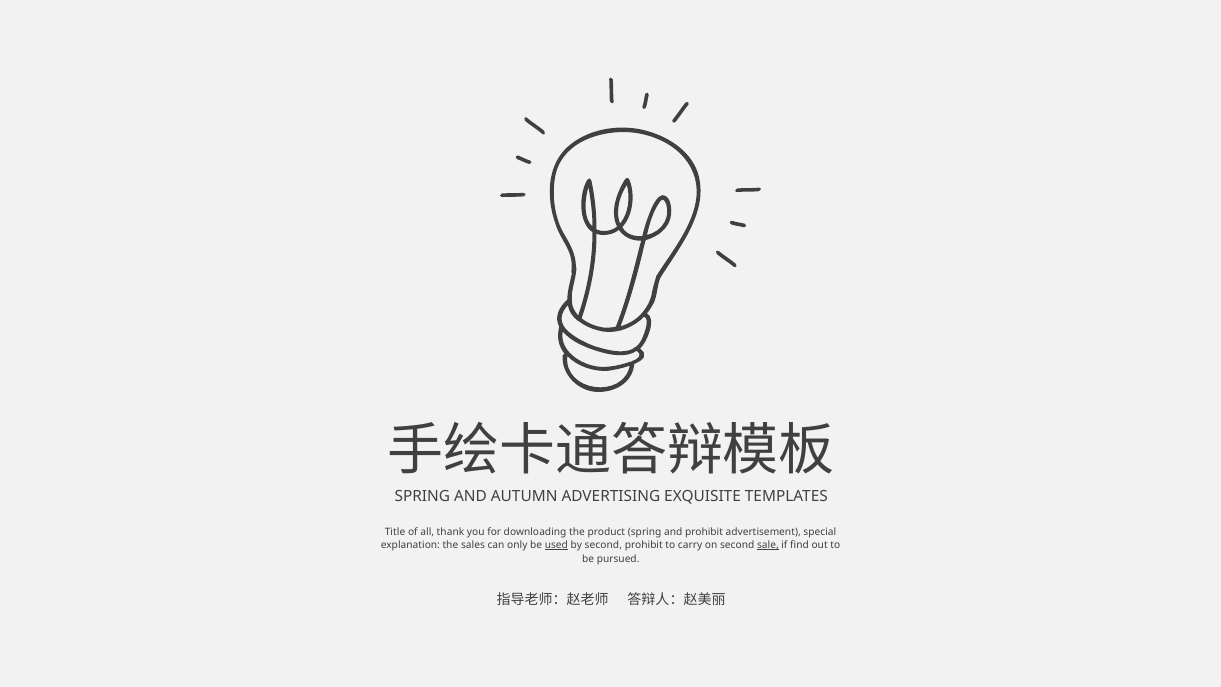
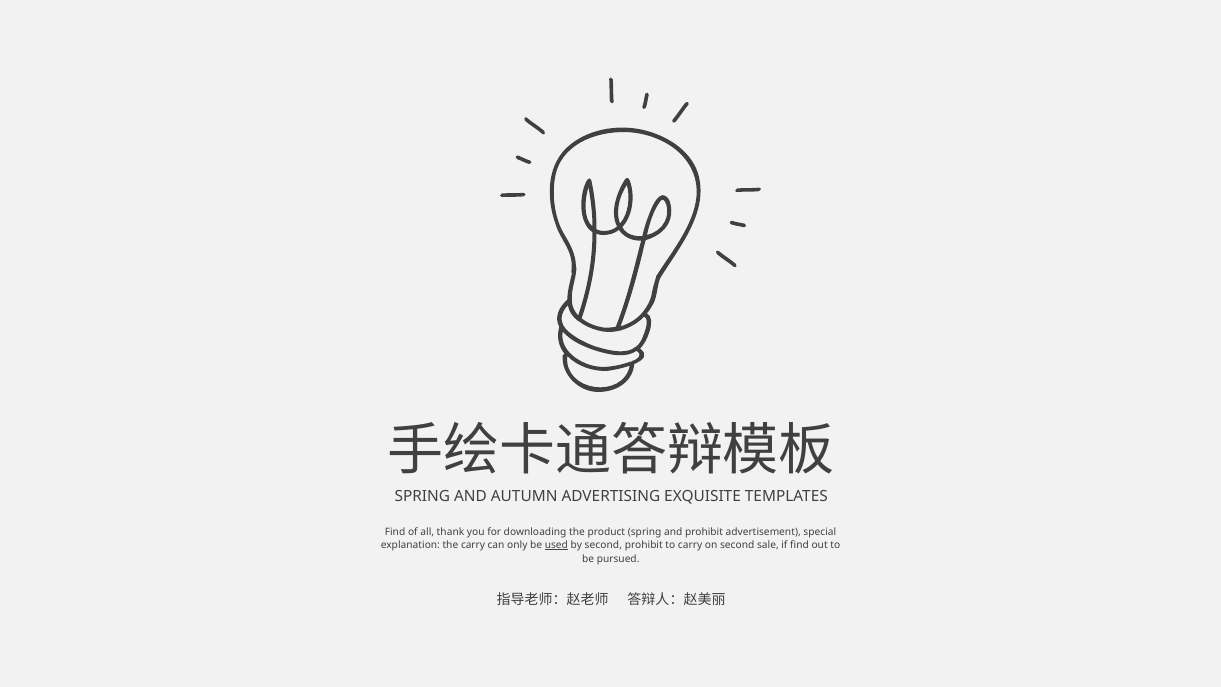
Title at (395, 532): Title -> Find
the sales: sales -> carry
sale underline: present -> none
